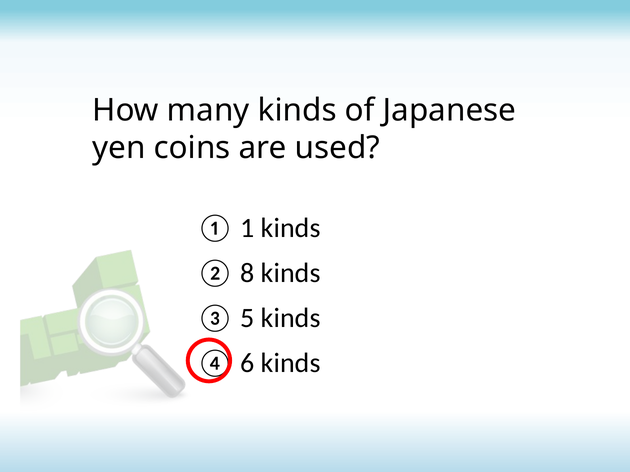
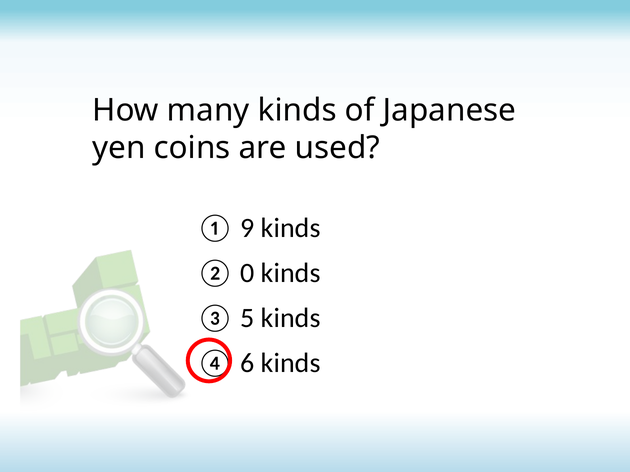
1: 1 -> 9
8: 8 -> 0
